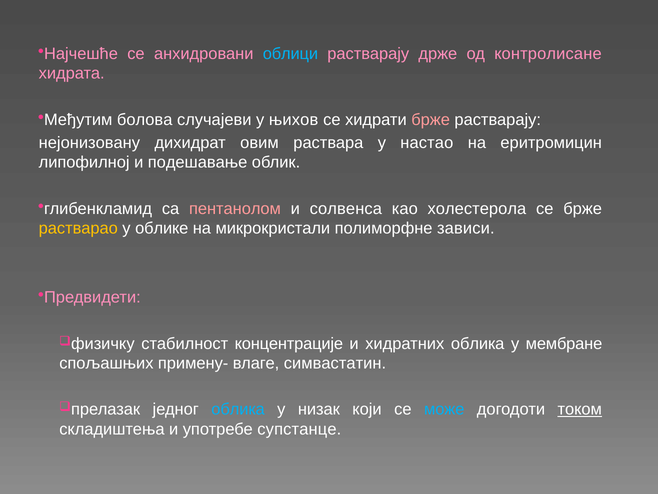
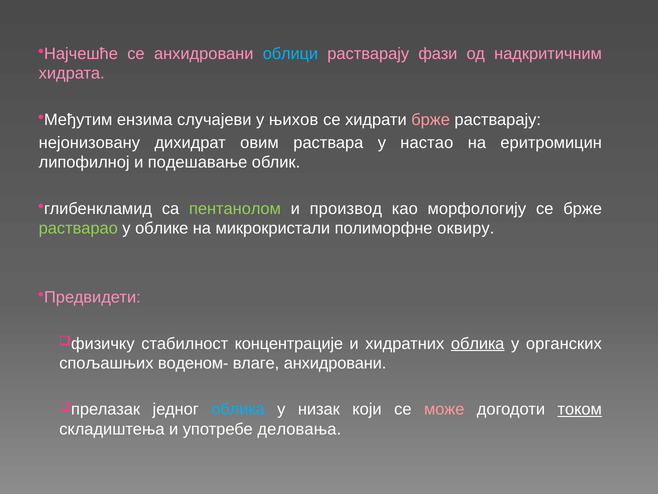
држе: држе -> фази
контролисане: контролисане -> надкритичним
болова: болова -> ензима
пентанолом colour: pink -> light green
солвенса: солвенса -> производ
холестерола: холестерола -> морфологију
растварао colour: yellow -> light green
зависи: зависи -> оквиру
облика at (478, 343) underline: none -> present
мембране: мембране -> органских
примену-: примену- -> воденом-
влаге симвастатин: симвастатин -> анхидровани
може colour: light blue -> pink
супстанце: супстанце -> деловања
